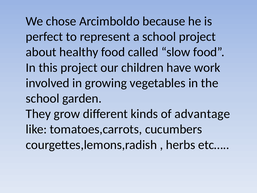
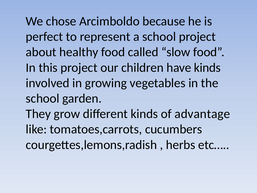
have work: work -> kinds
